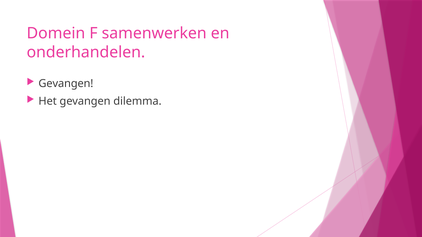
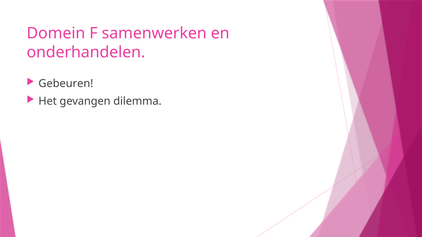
Gevangen at (66, 84): Gevangen -> Gebeuren
